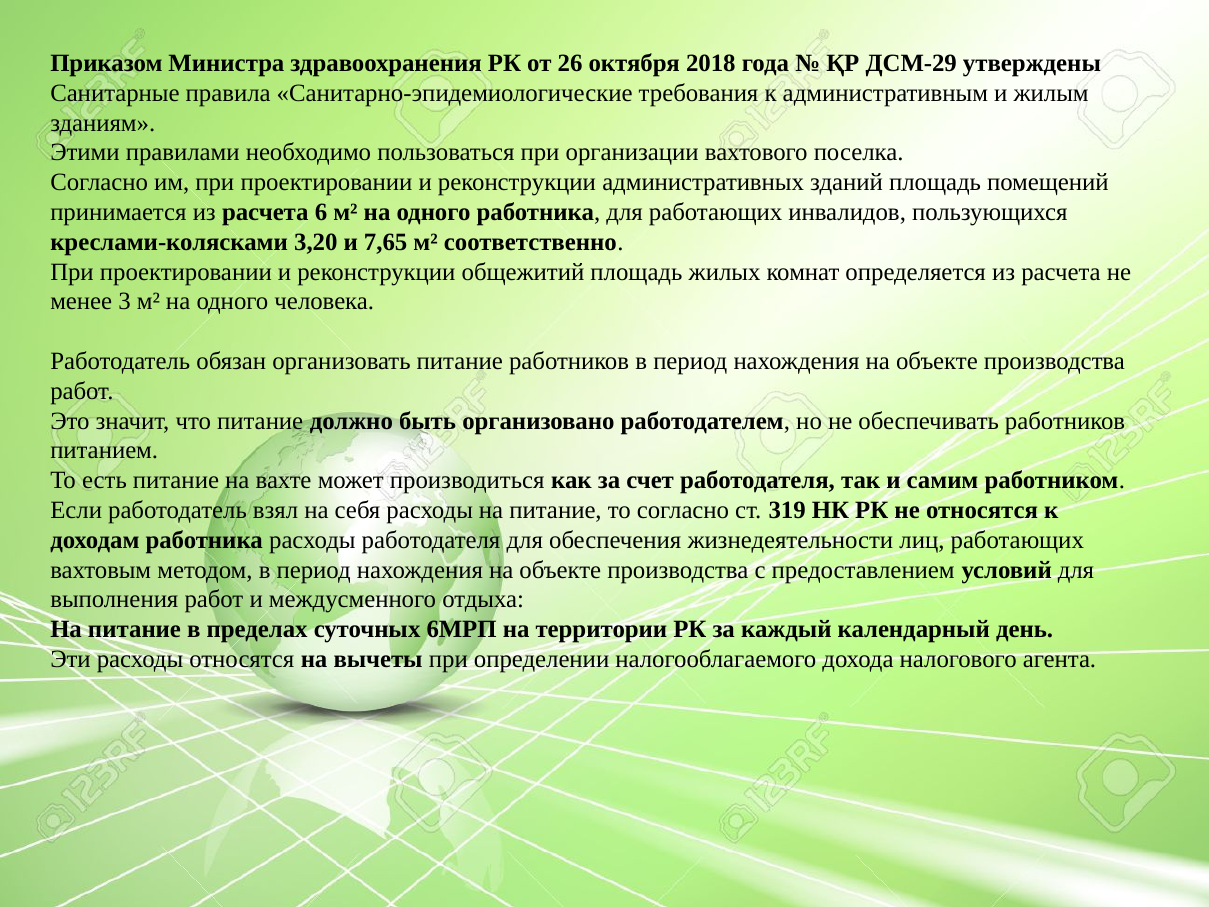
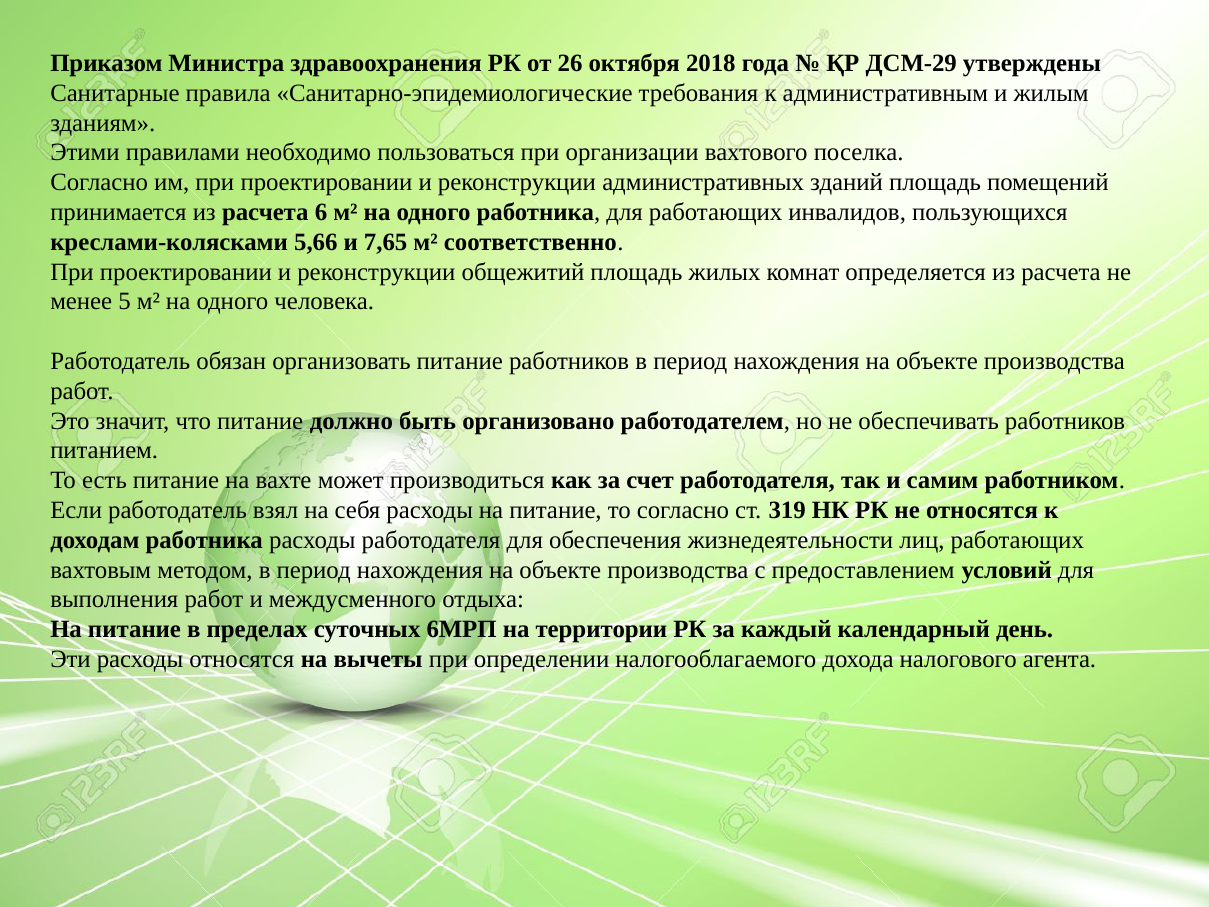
3,20: 3,20 -> 5,66
3: 3 -> 5
